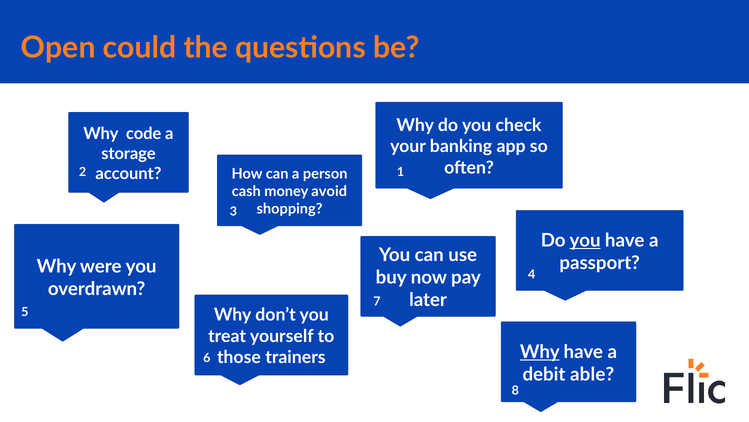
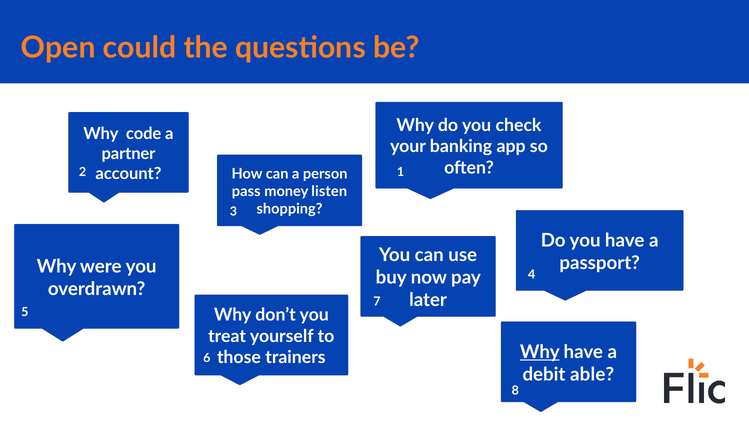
storage: storage -> partner
cash at (246, 191): cash -> pass
avoid: avoid -> listen
you at (585, 240) underline: present -> none
